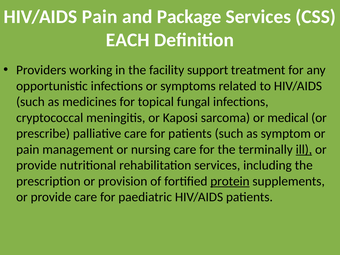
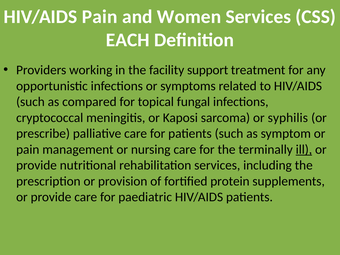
Package: Package -> Women
medicines: medicines -> compared
medical: medical -> syphilis
protein underline: present -> none
